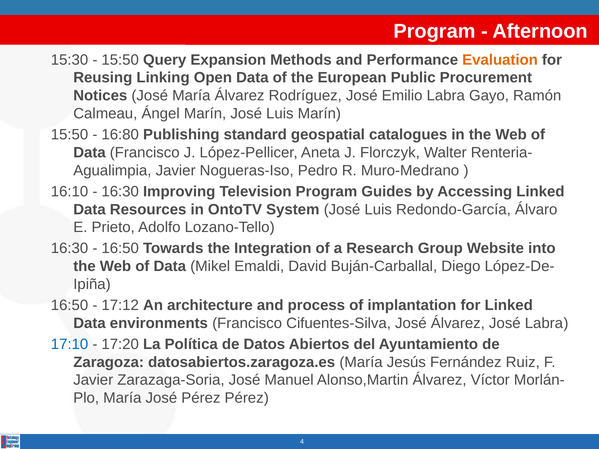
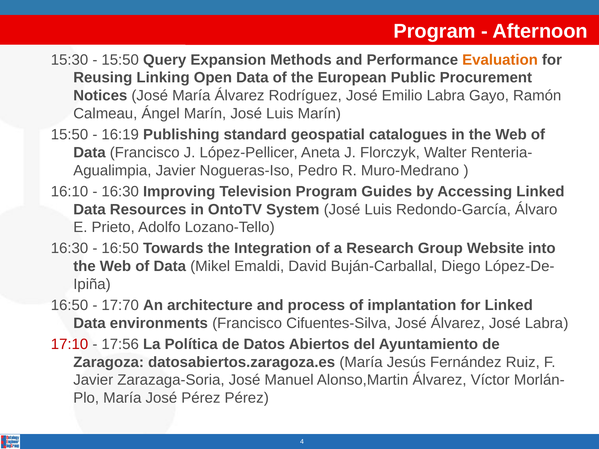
16:80: 16:80 -> 16:19
17:12: 17:12 -> 17:70
17:10 colour: blue -> red
17:20: 17:20 -> 17:56
